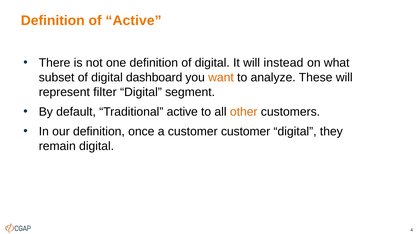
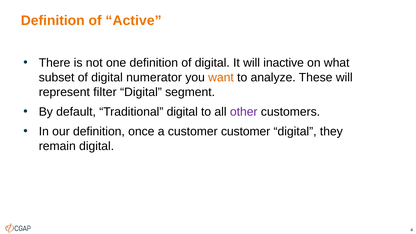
instead: instead -> inactive
dashboard: dashboard -> numerator
Traditional active: active -> digital
other colour: orange -> purple
